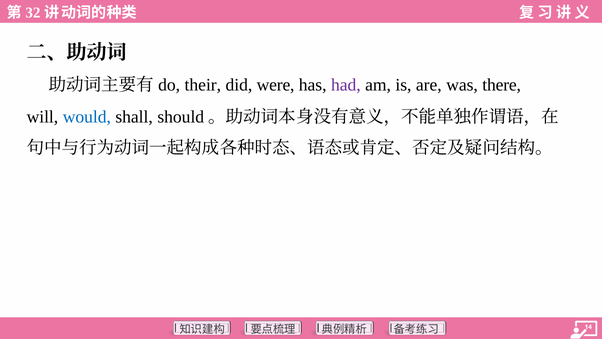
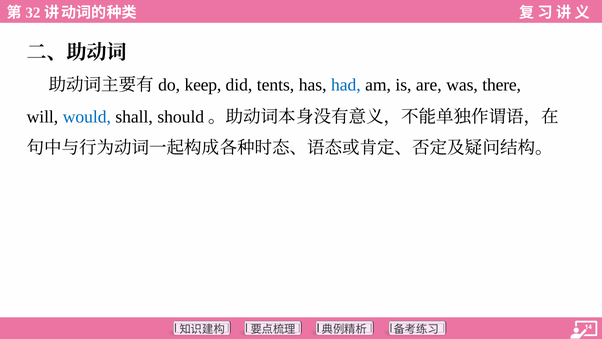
their: their -> keep
were: were -> tents
had colour: purple -> blue
